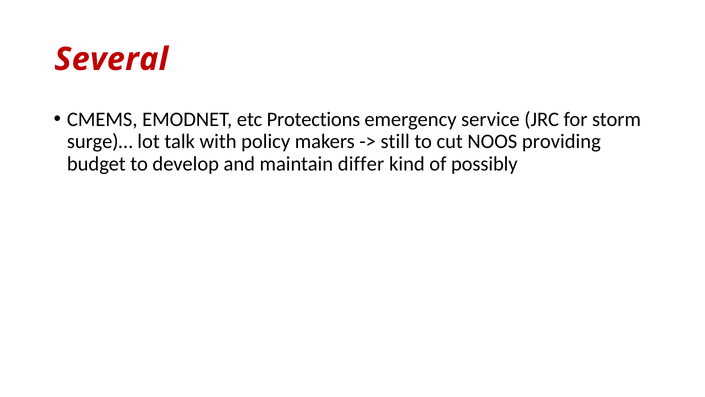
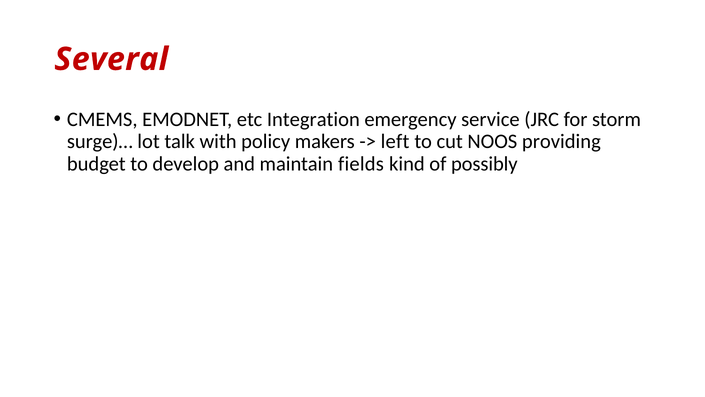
Protections: Protections -> Integration
still: still -> left
differ: differ -> fields
